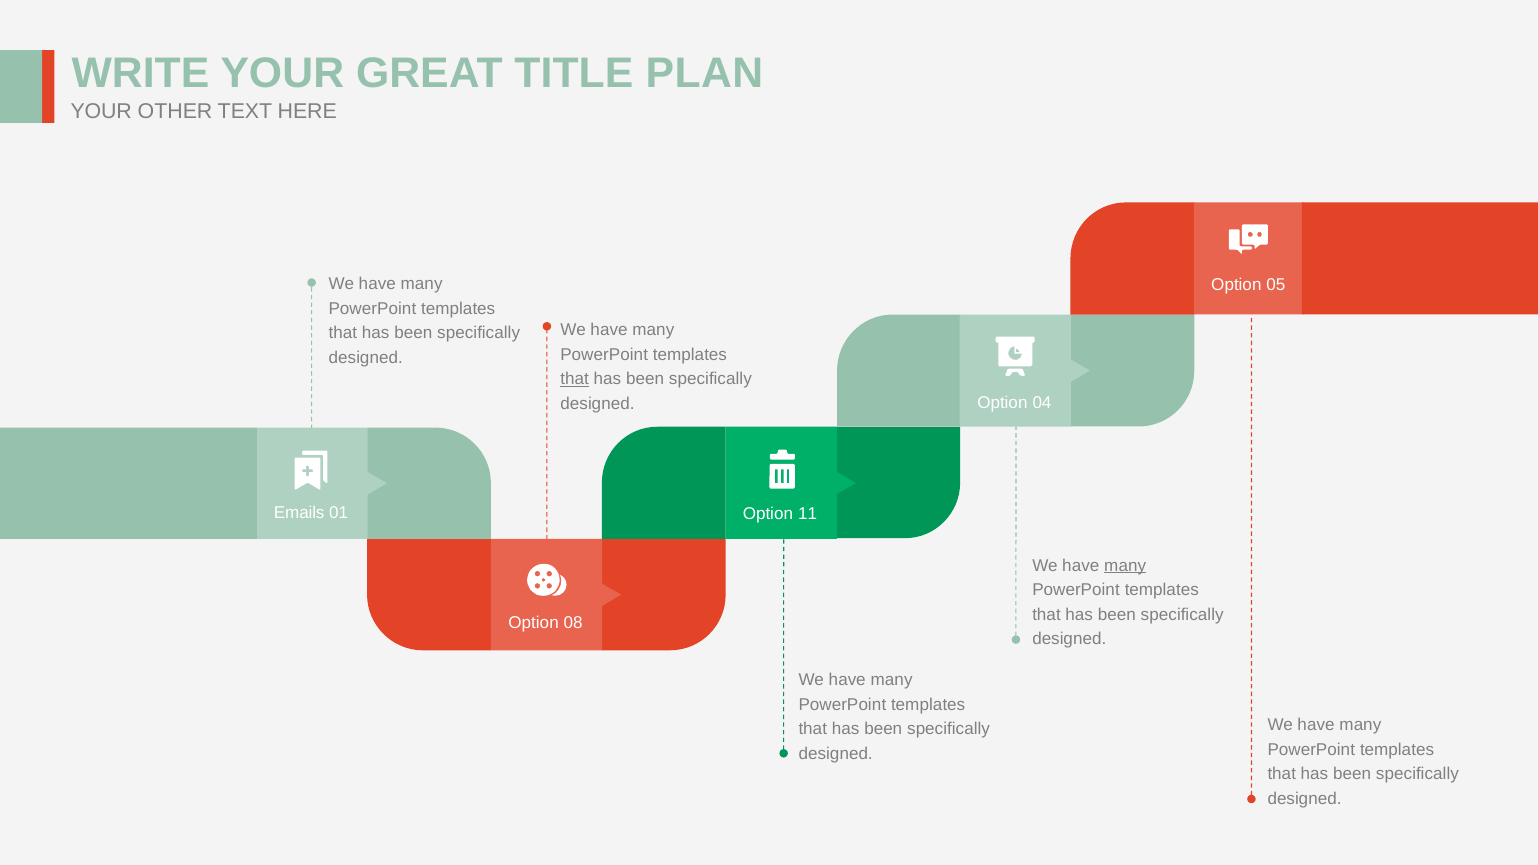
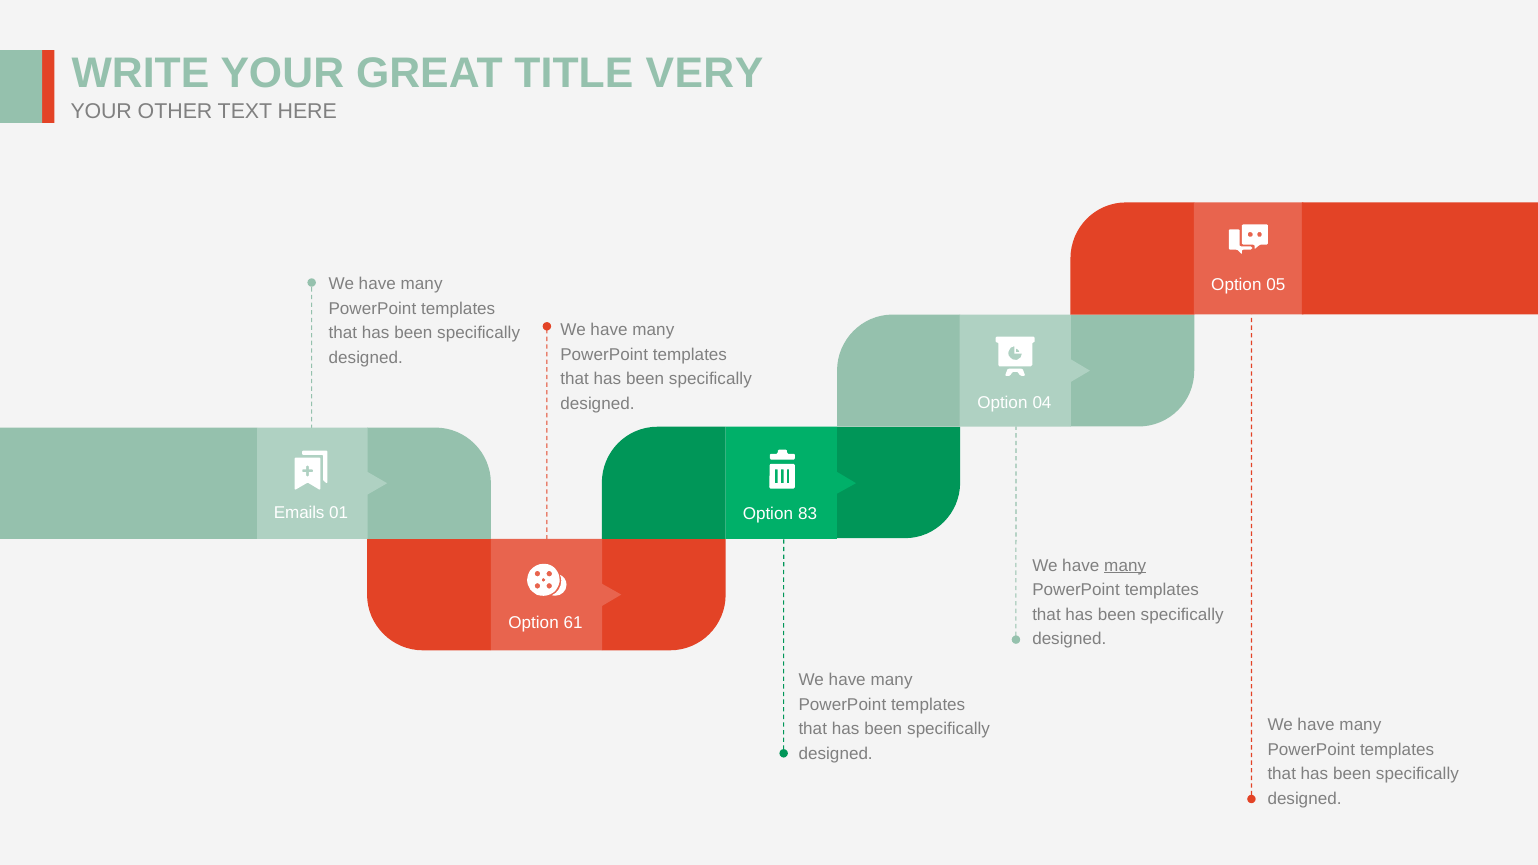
PLAN: PLAN -> VERY
that at (575, 379) underline: present -> none
11: 11 -> 83
08: 08 -> 61
